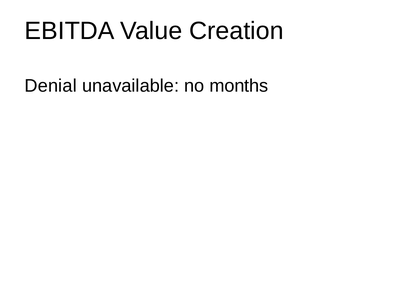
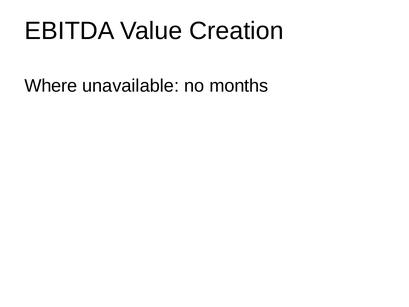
Denial: Denial -> Where
